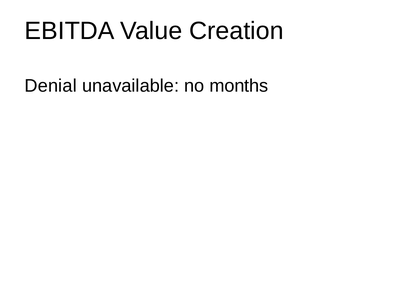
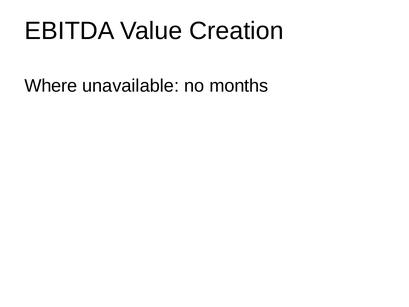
Denial: Denial -> Where
